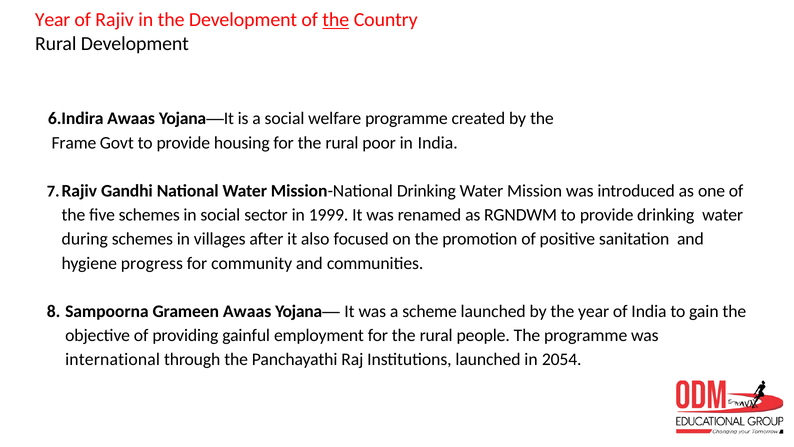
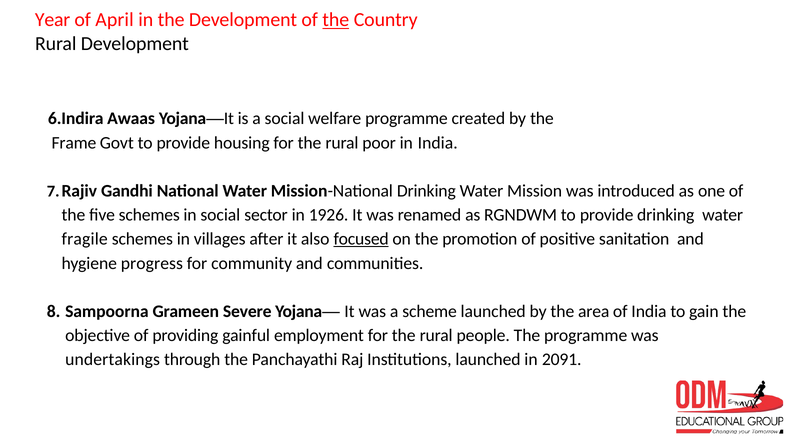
Rajiv: Rajiv -> April
1999: 1999 -> 1926
during: during -> fragile
focused underline: none -> present
Grameen Awaas: Awaas -> Severe
the year: year -> area
international: international -> undertakings
2054: 2054 -> 2091
